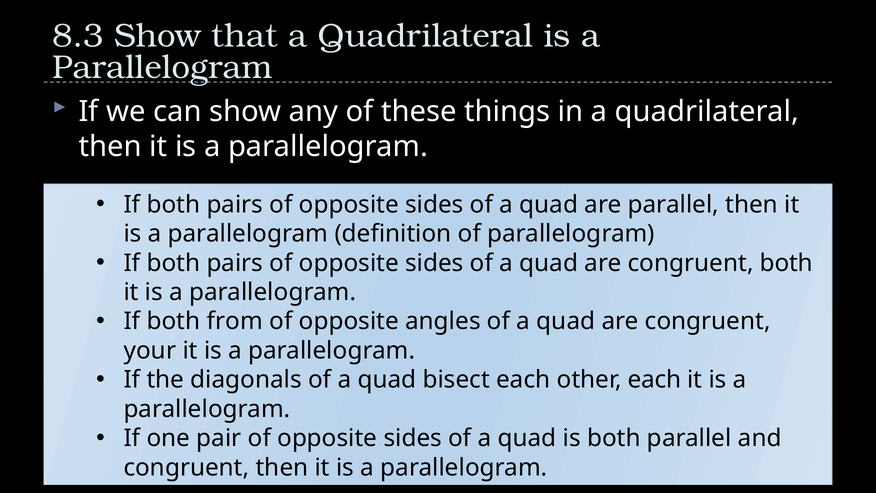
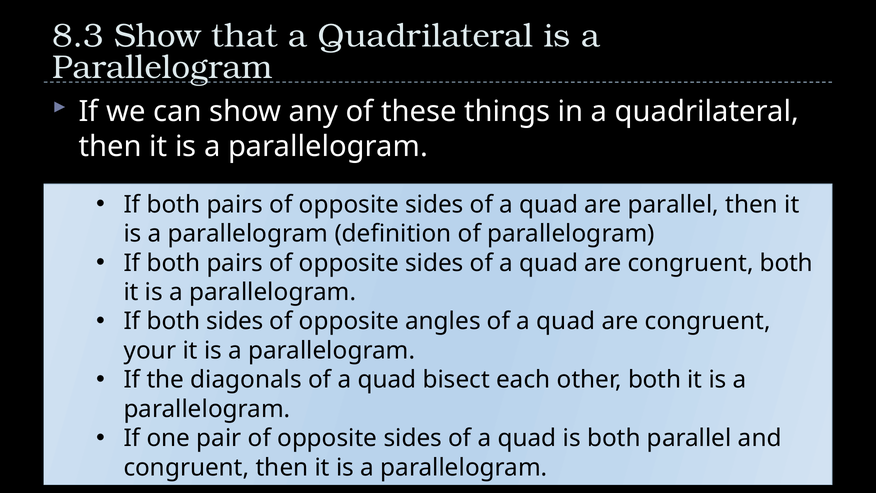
both from: from -> sides
other each: each -> both
